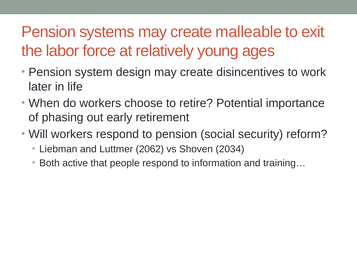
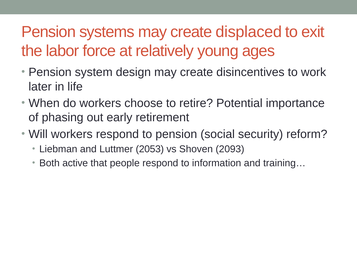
malleable: malleable -> displaced
2062: 2062 -> 2053
2034: 2034 -> 2093
